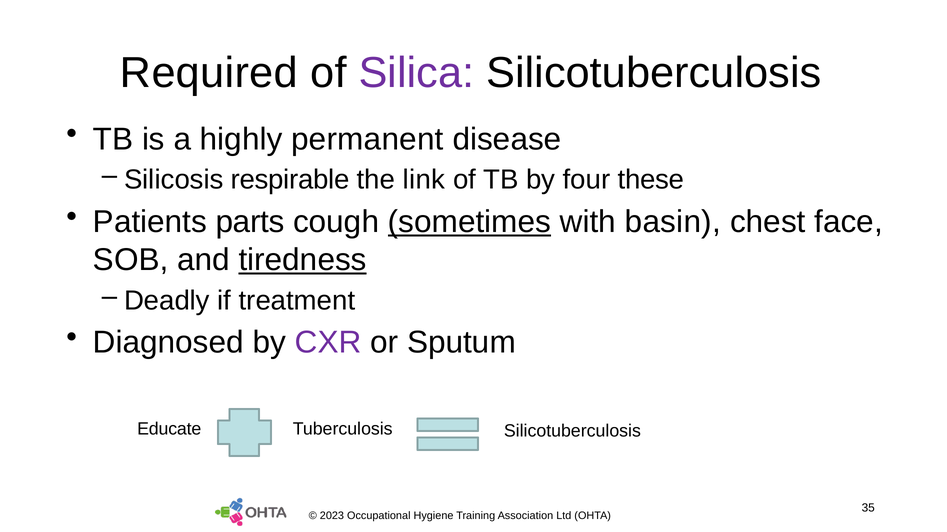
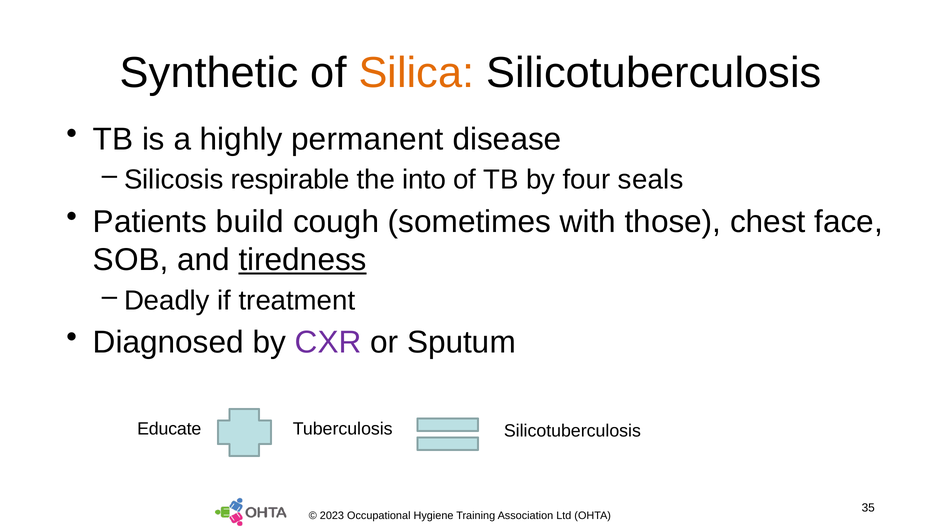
Required: Required -> Synthetic
Silica colour: purple -> orange
link: link -> into
these: these -> seals
parts: parts -> build
sometimes underline: present -> none
basin: basin -> those
